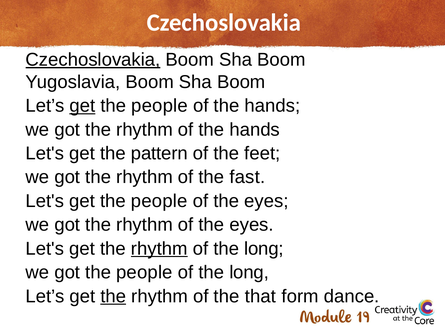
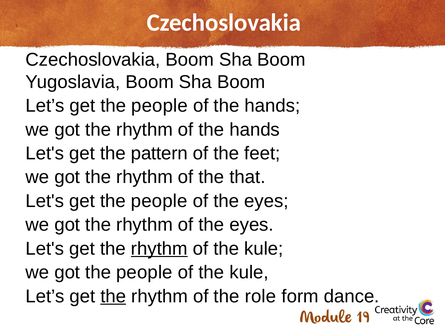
Czechoslovakia at (93, 60) underline: present -> none
get at (82, 106) underline: present -> none
fast: fast -> that
long at (264, 248): long -> kule
long at (249, 272): long -> kule
that: that -> role
